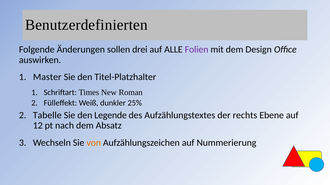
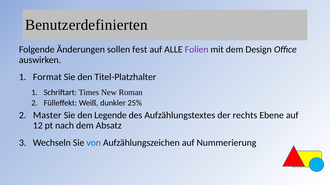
drei: drei -> fest
Master: Master -> Format
Tabelle: Tabelle -> Master
von colour: orange -> blue
